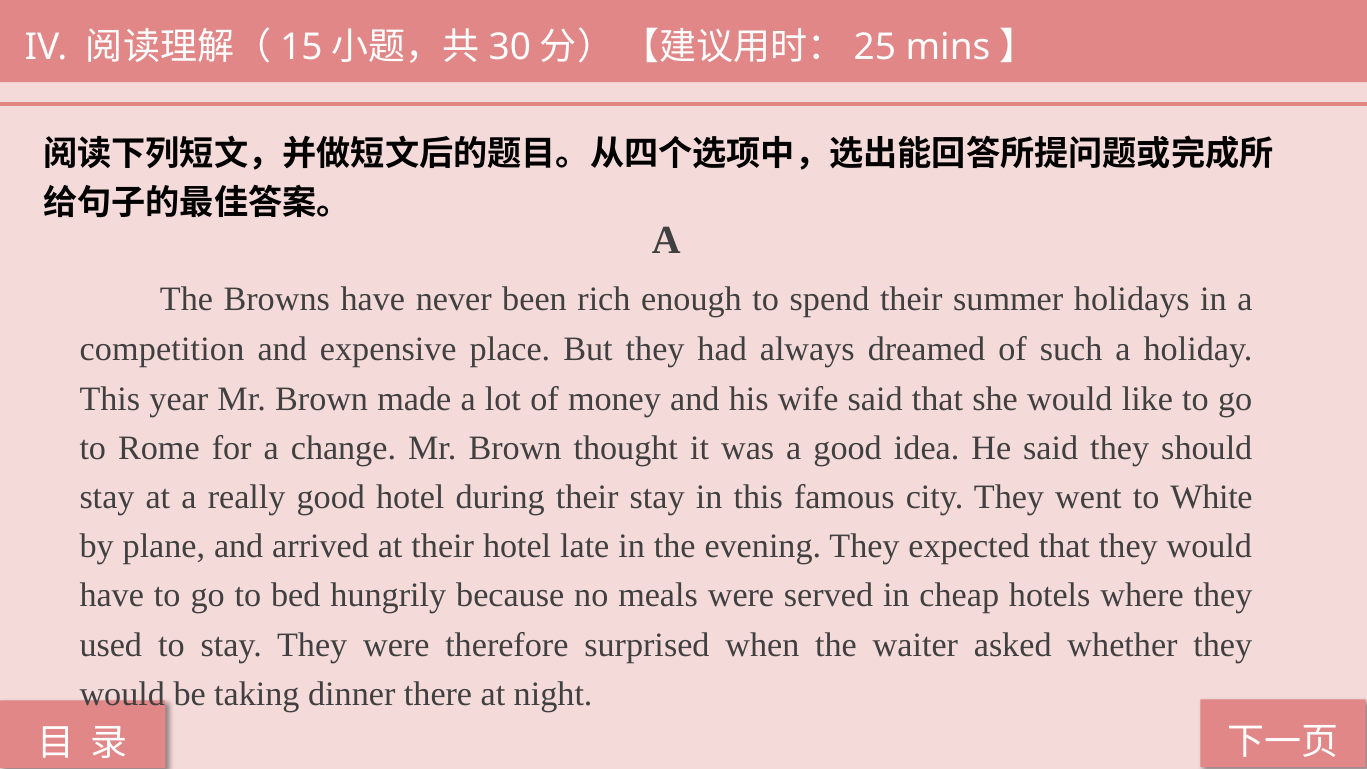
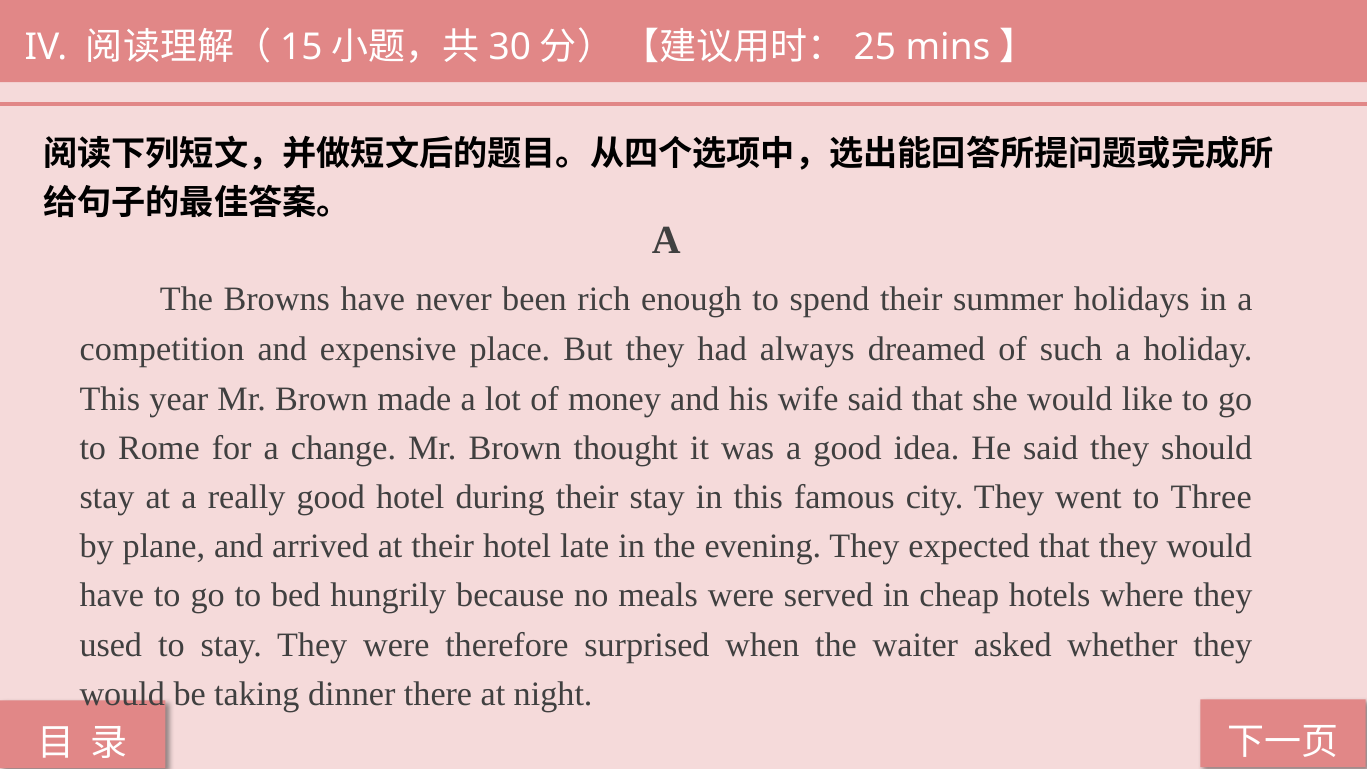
White: White -> Three
